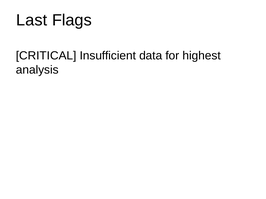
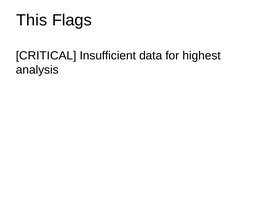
Last: Last -> This
